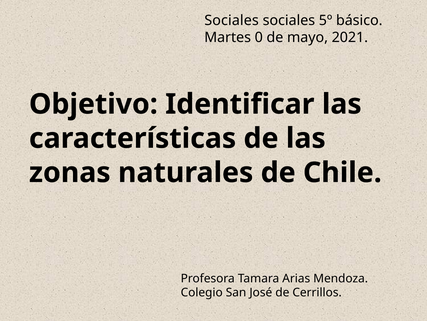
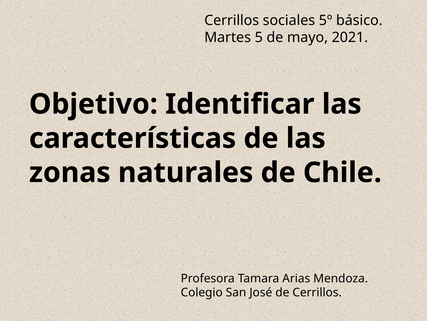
Sociales at (232, 20): Sociales -> Cerrillos
0: 0 -> 5
